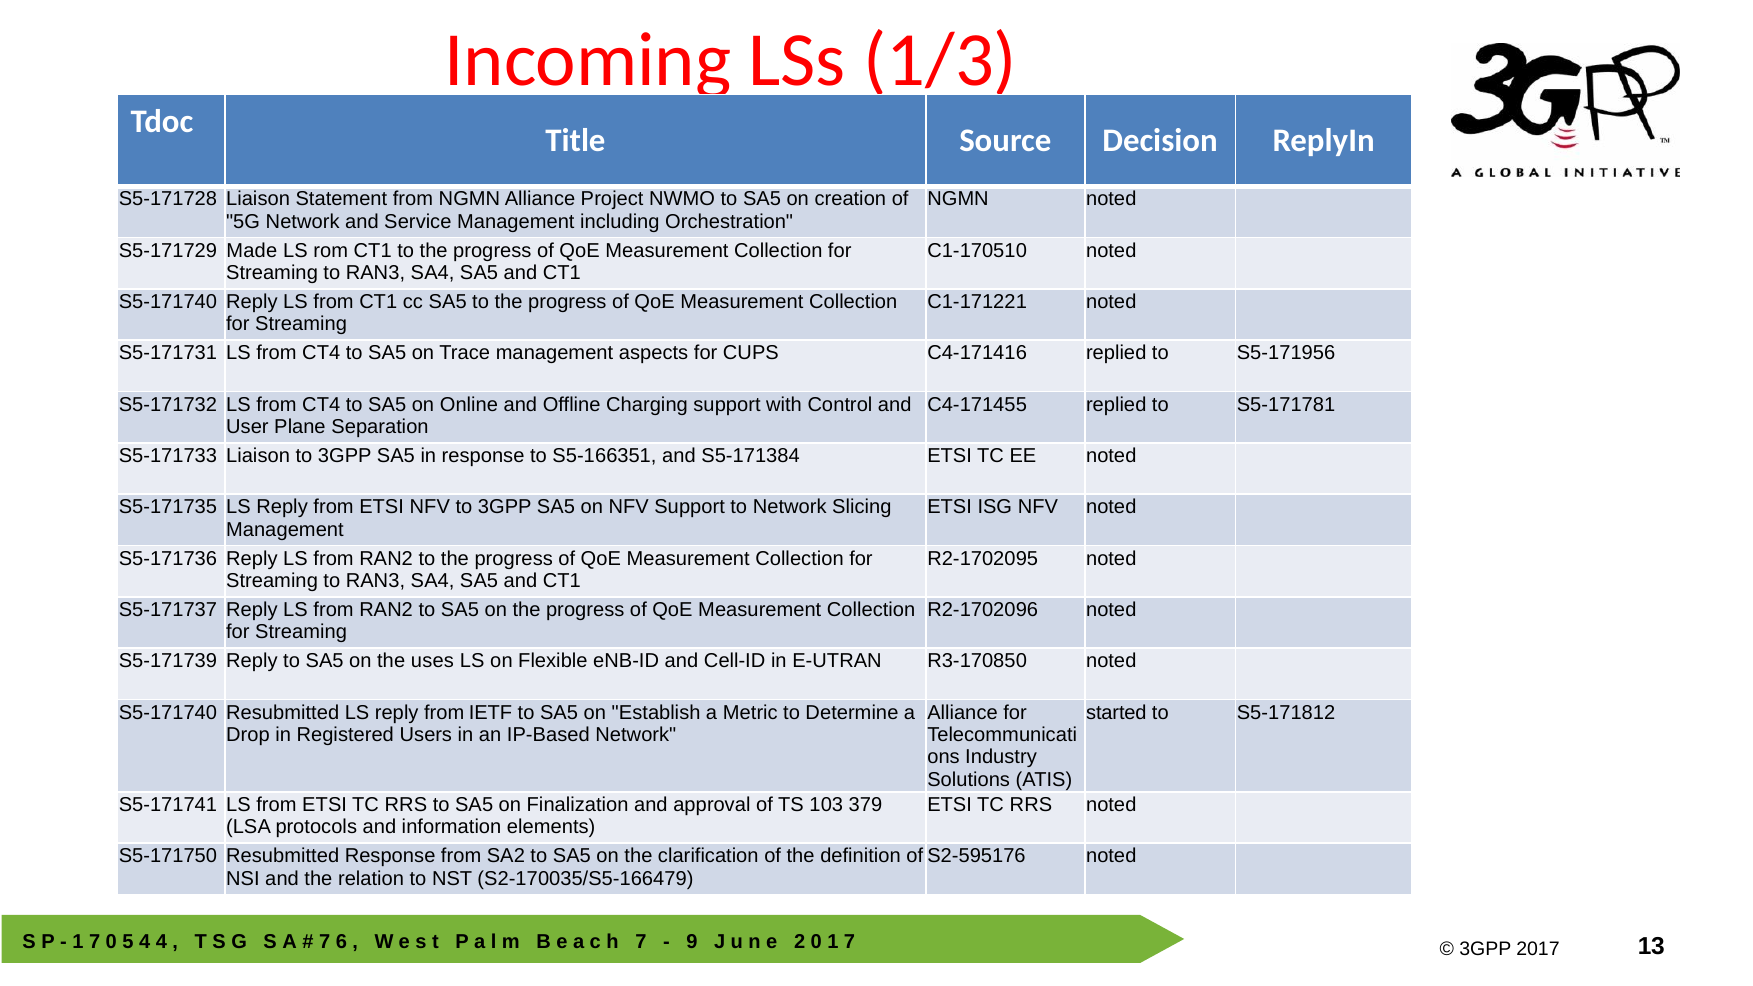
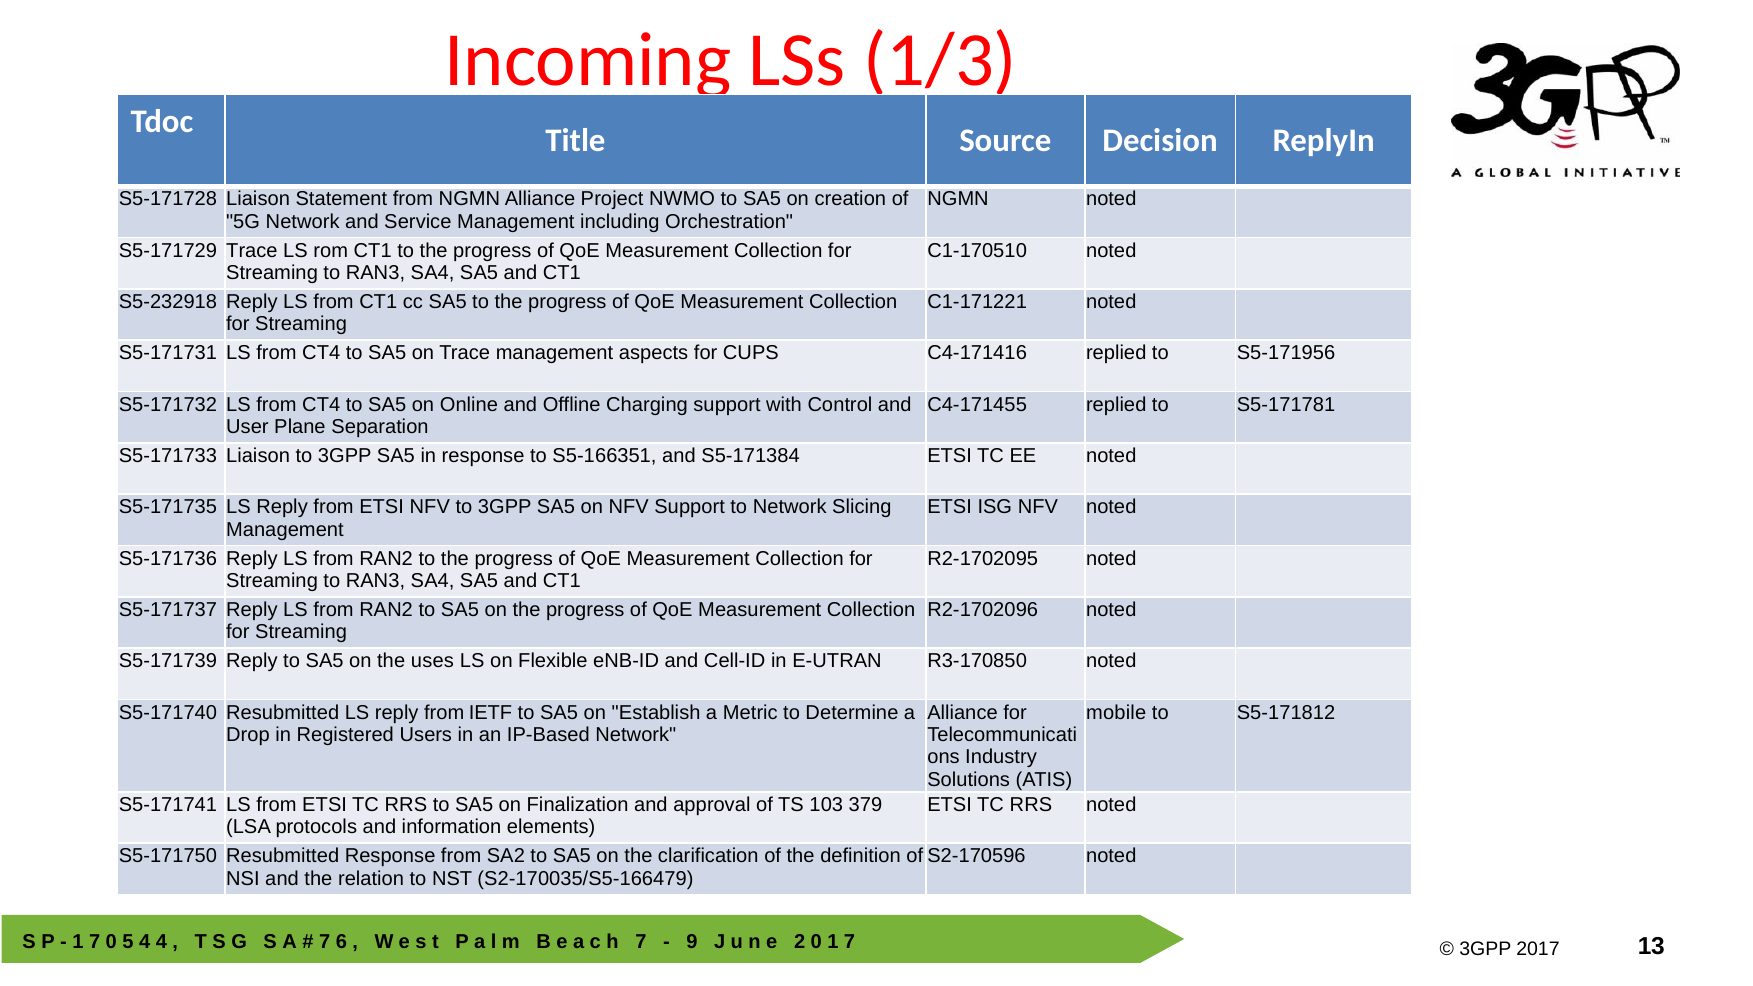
S5-171729 Made: Made -> Trace
S5-171740 at (168, 302): S5-171740 -> S5-232918
started: started -> mobile
S2-595176: S2-595176 -> S2-170596
